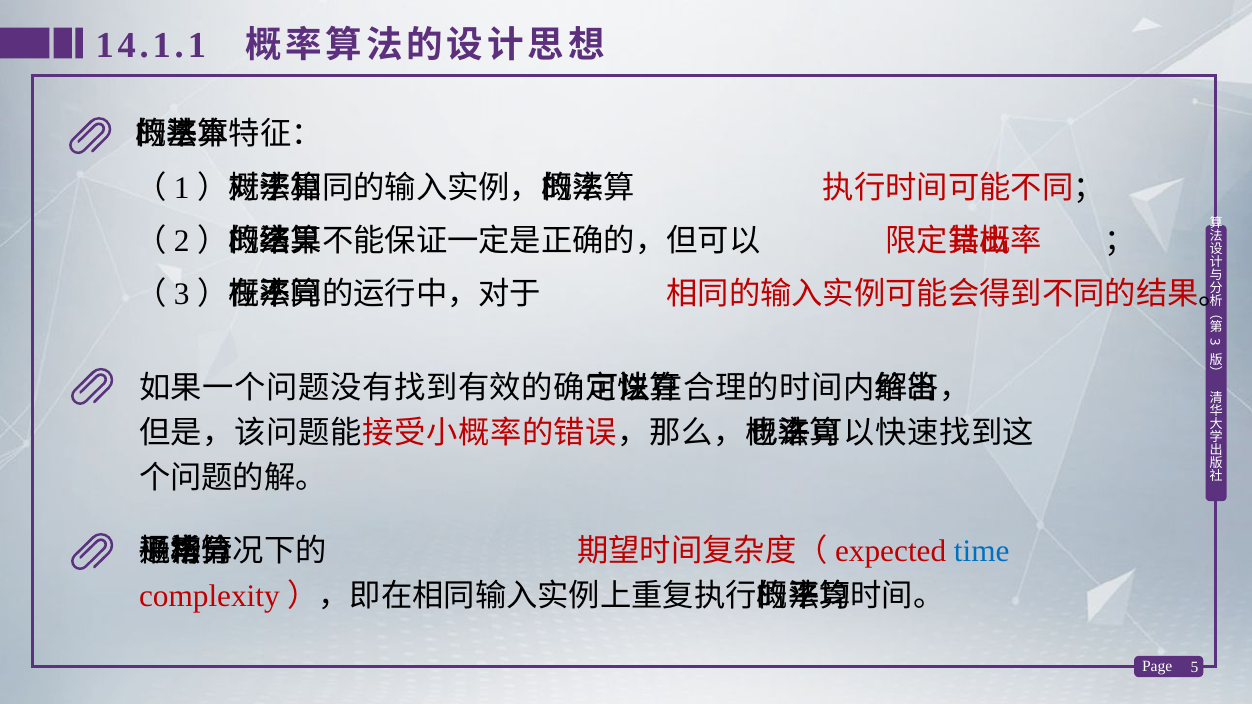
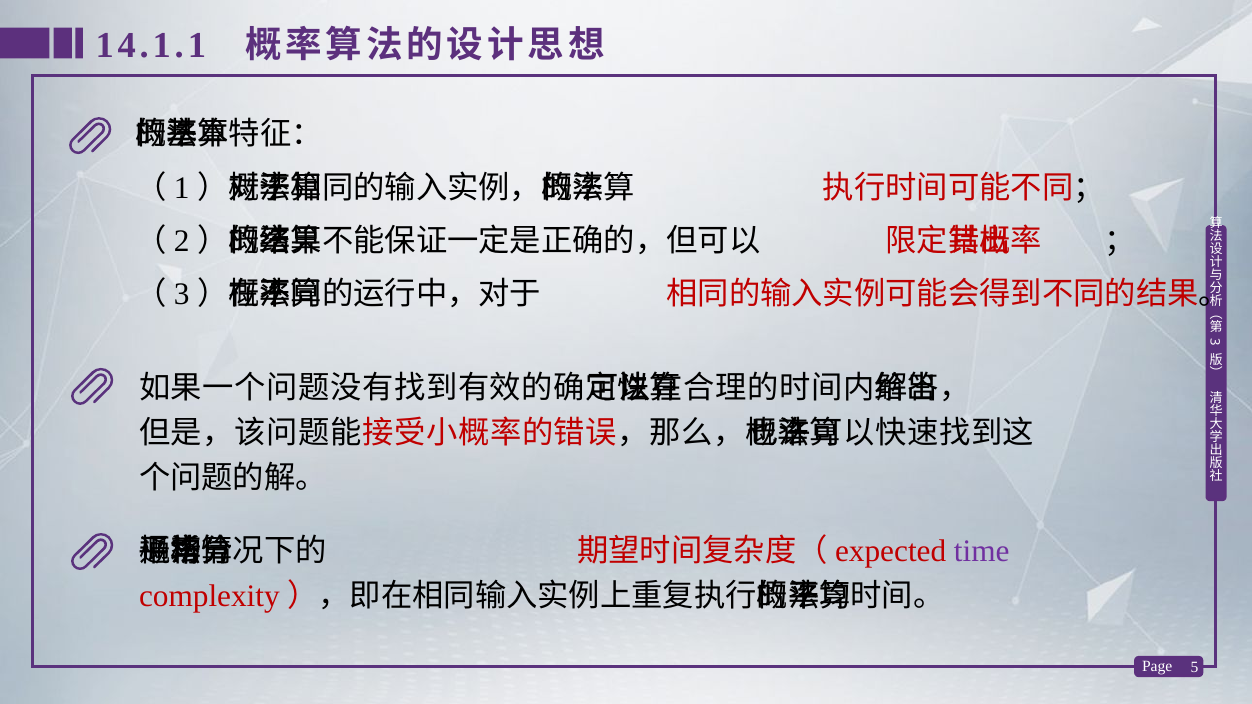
time colour: blue -> purple
